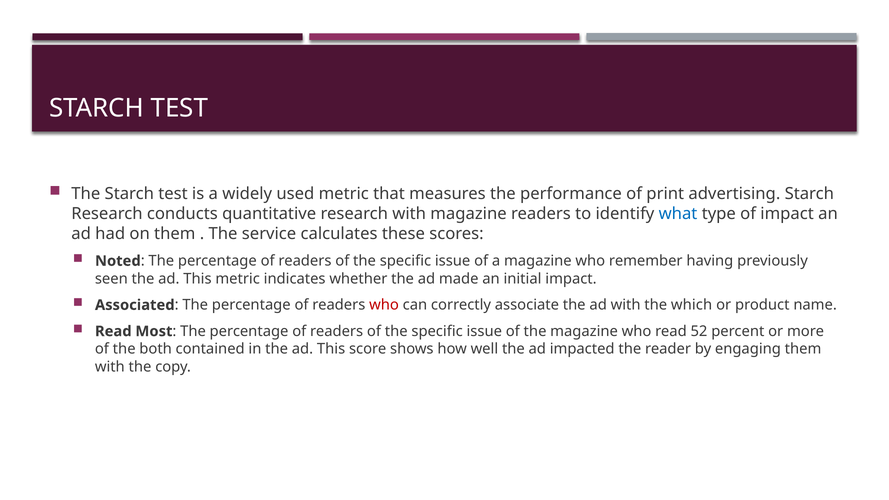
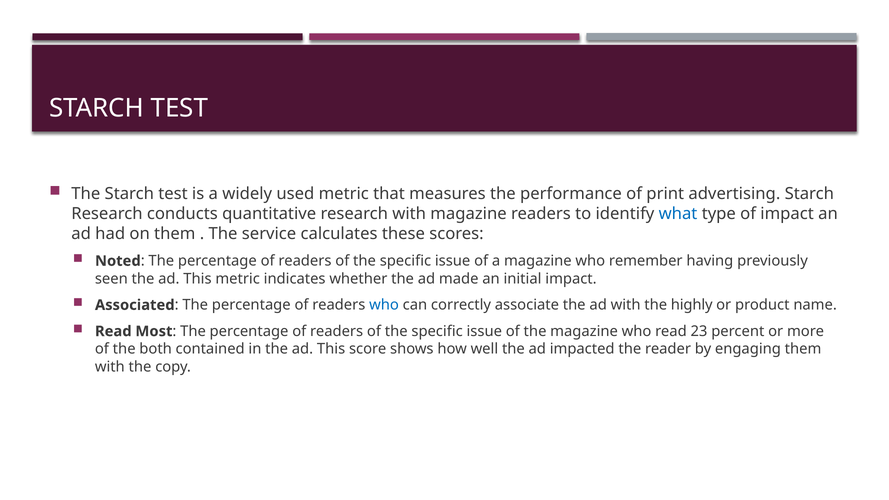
who at (384, 305) colour: red -> blue
which: which -> highly
52: 52 -> 23
